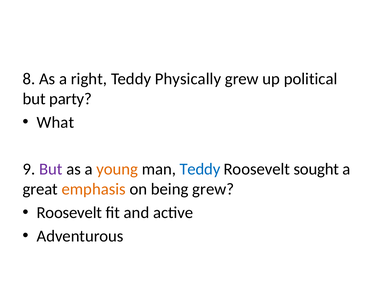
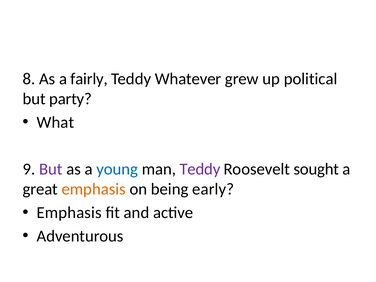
right: right -> fairly
Physically: Physically -> Whatever
young colour: orange -> blue
Teddy at (200, 169) colour: blue -> purple
being grew: grew -> early
Roosevelt at (69, 213): Roosevelt -> Emphasis
